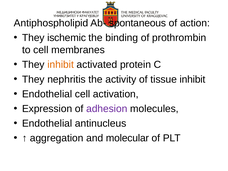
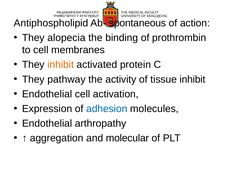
ischemic: ischemic -> alopecia
nephritis: nephritis -> pathway
adhesion colour: purple -> blue
antinucleus: antinucleus -> arthropathy
